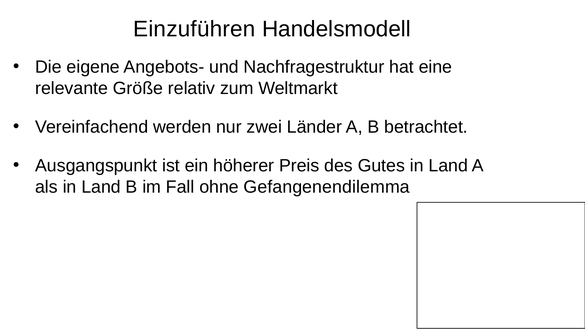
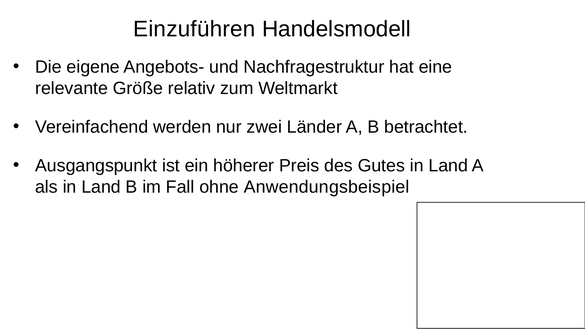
Gefangenendilemma: Gefangenendilemma -> Anwendungsbeispiel
